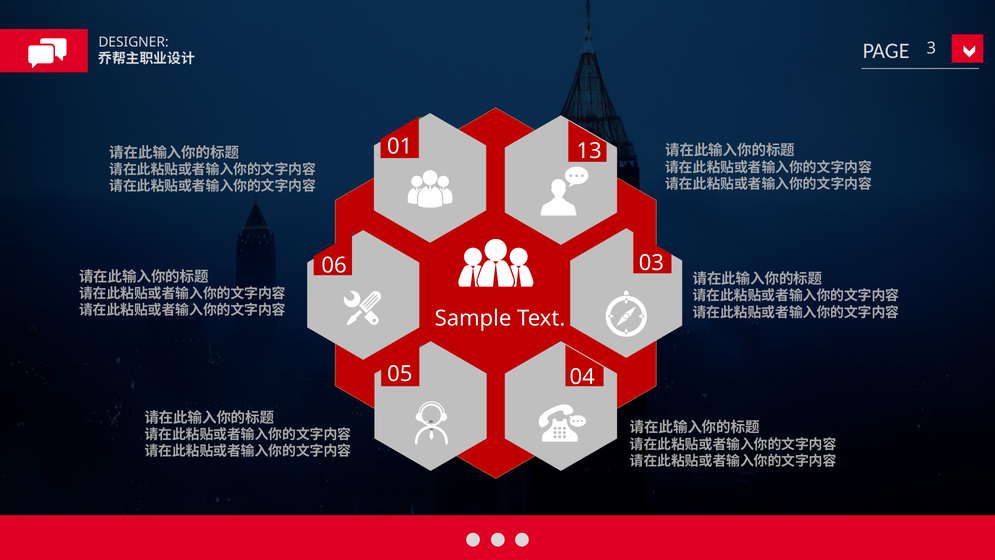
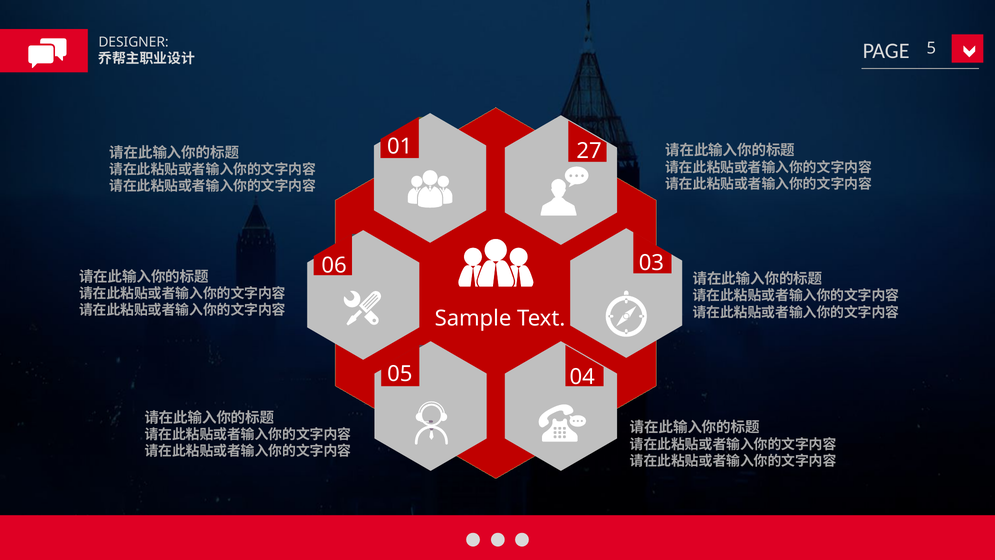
3: 3 -> 5
13: 13 -> 27
